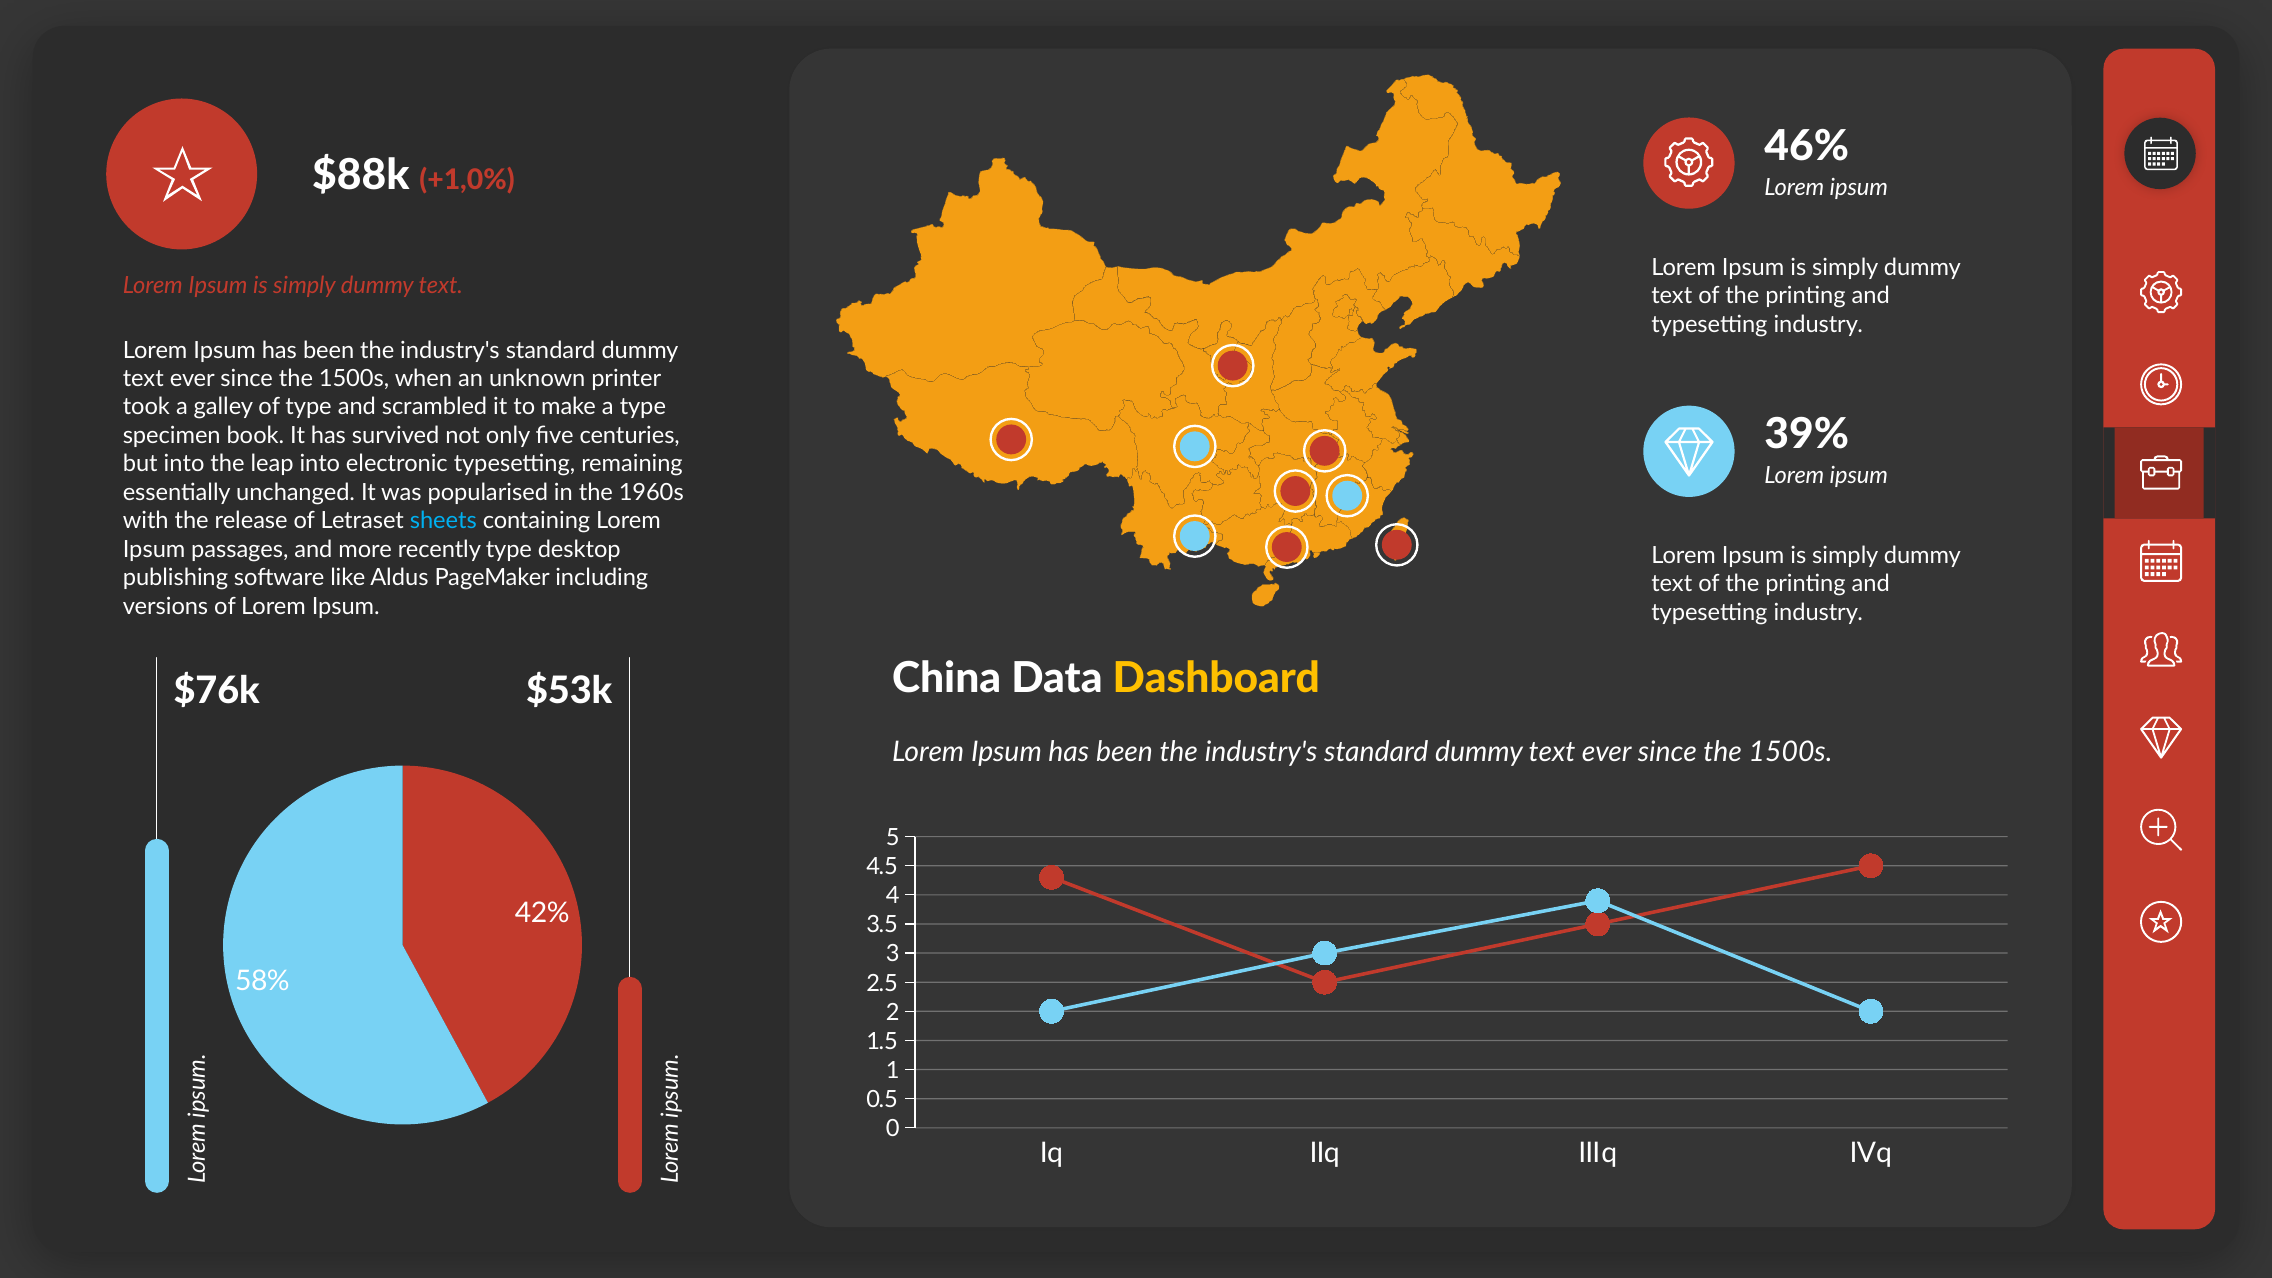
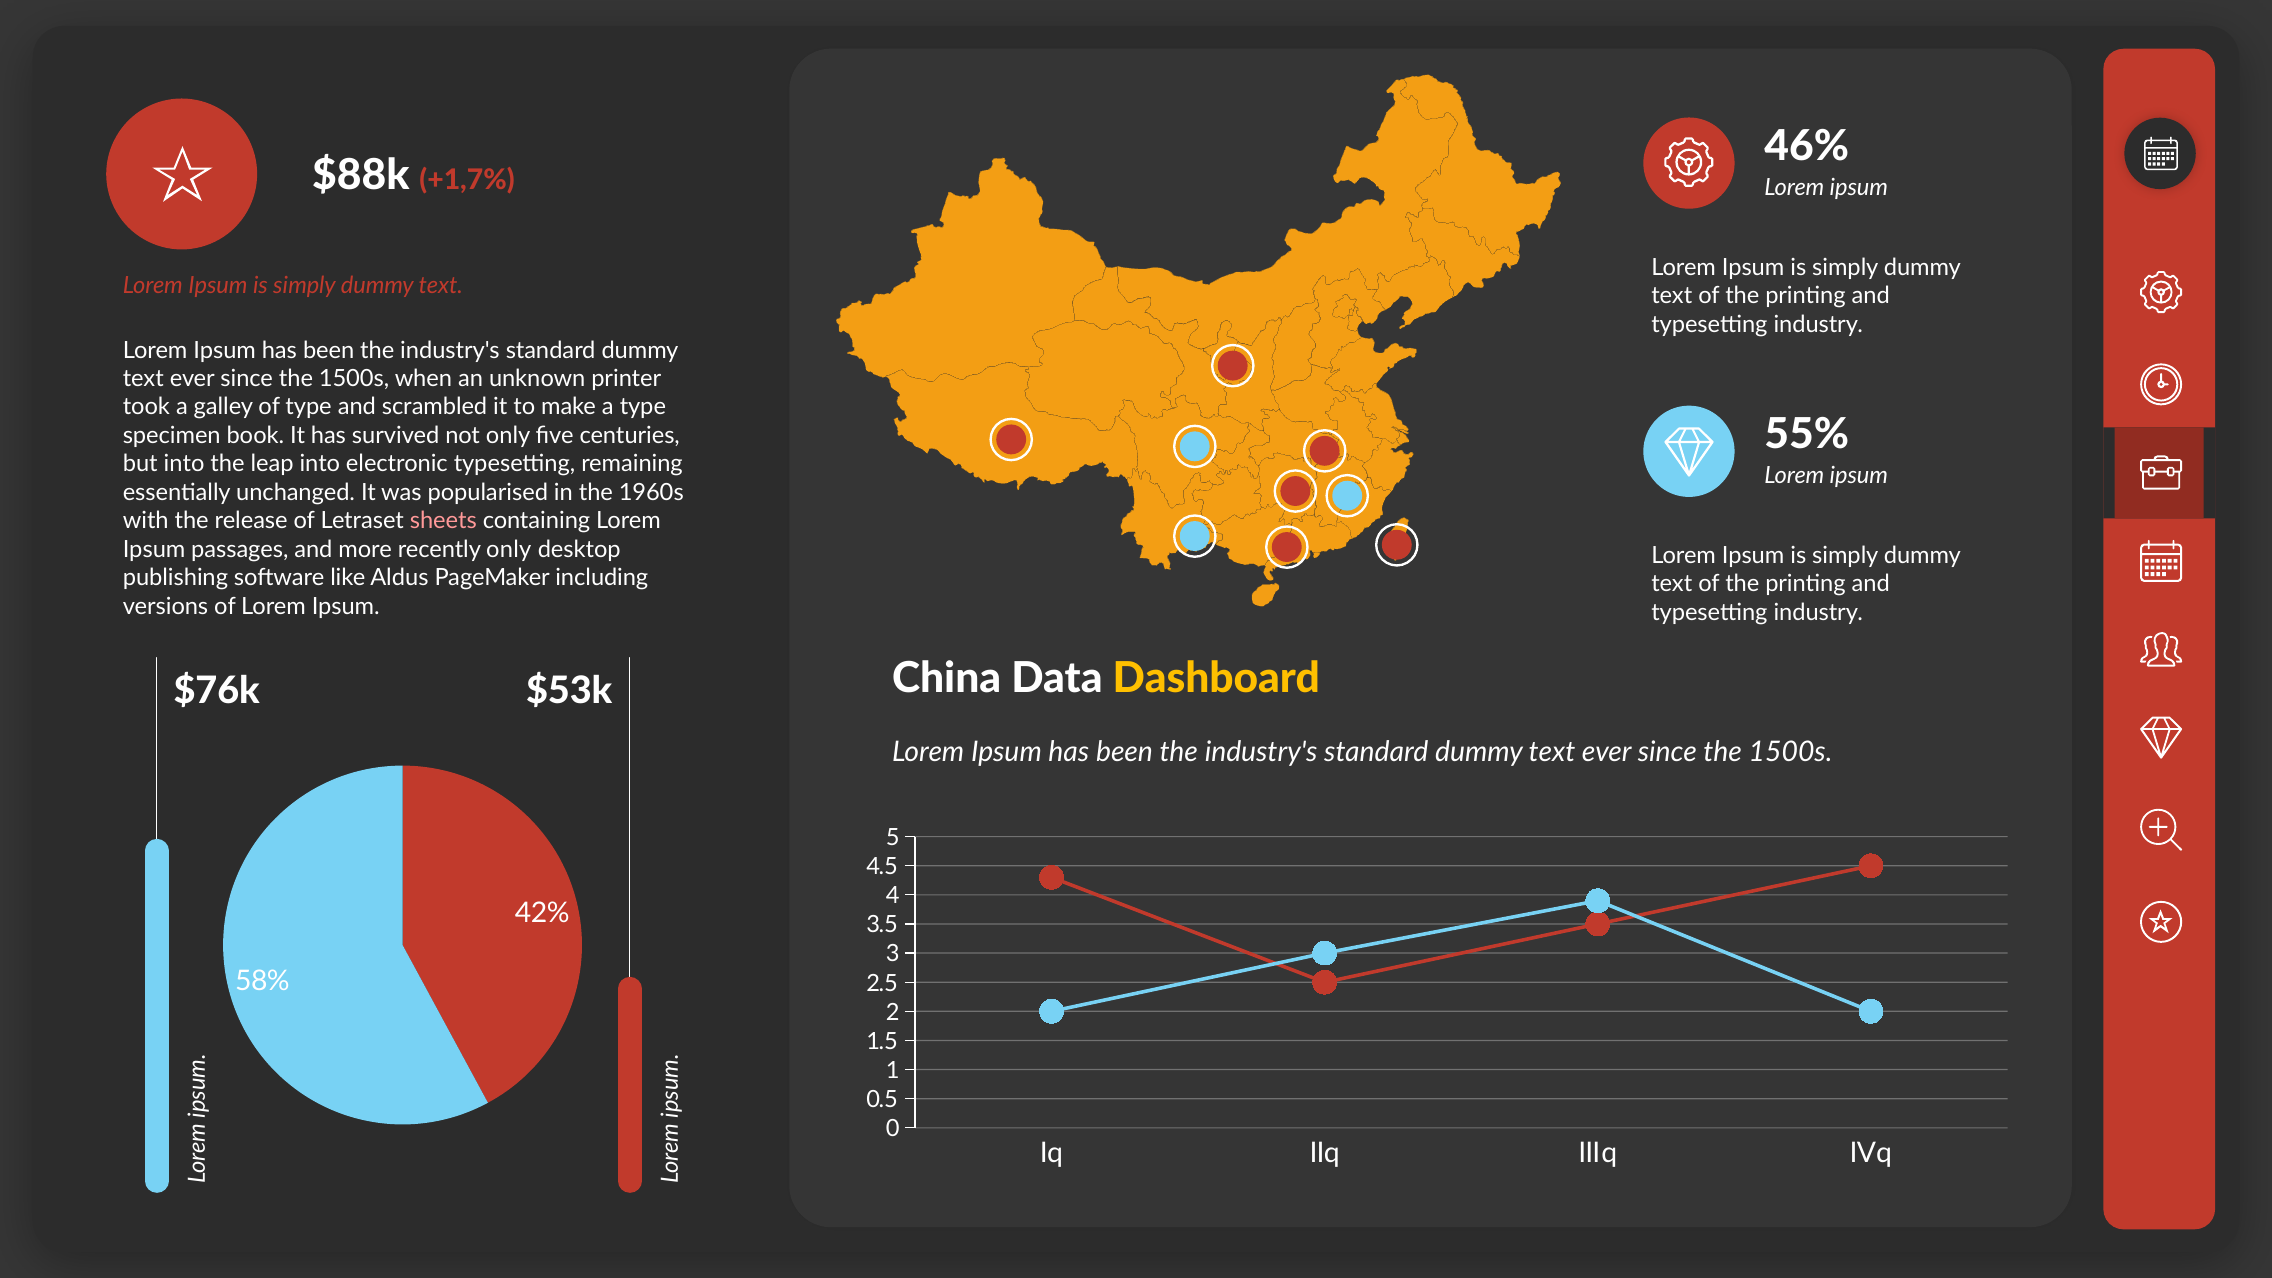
+1,0%: +1,0% -> +1,7%
39%: 39% -> 55%
sheets colour: light blue -> pink
recently type: type -> only
